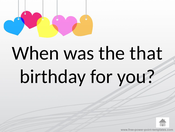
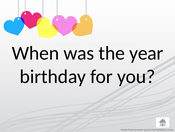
that: that -> year
